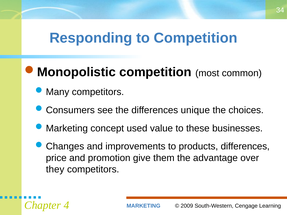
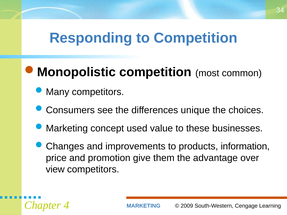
products differences: differences -> information
they: they -> view
